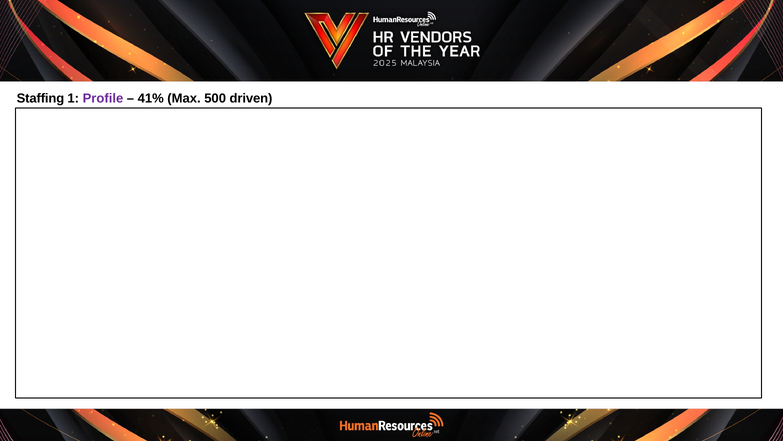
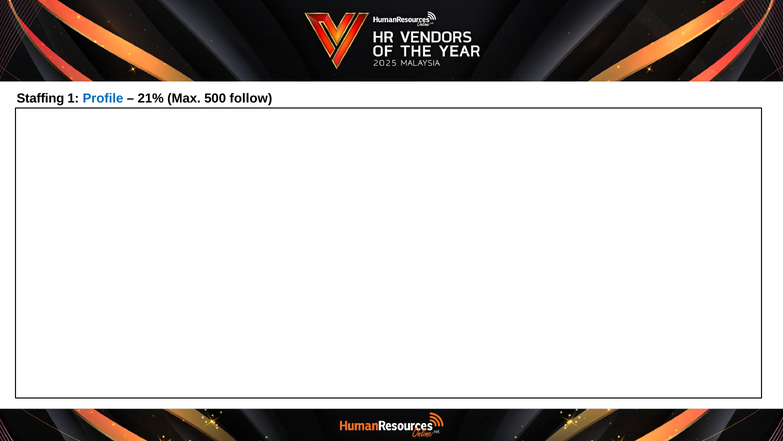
Profile colour: purple -> blue
41%: 41% -> 21%
driven: driven -> follow
